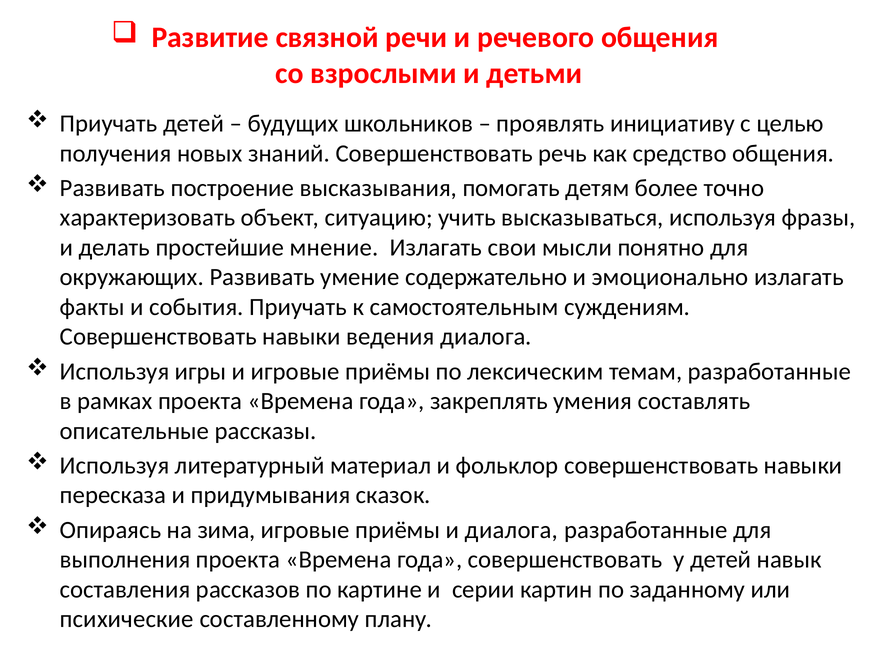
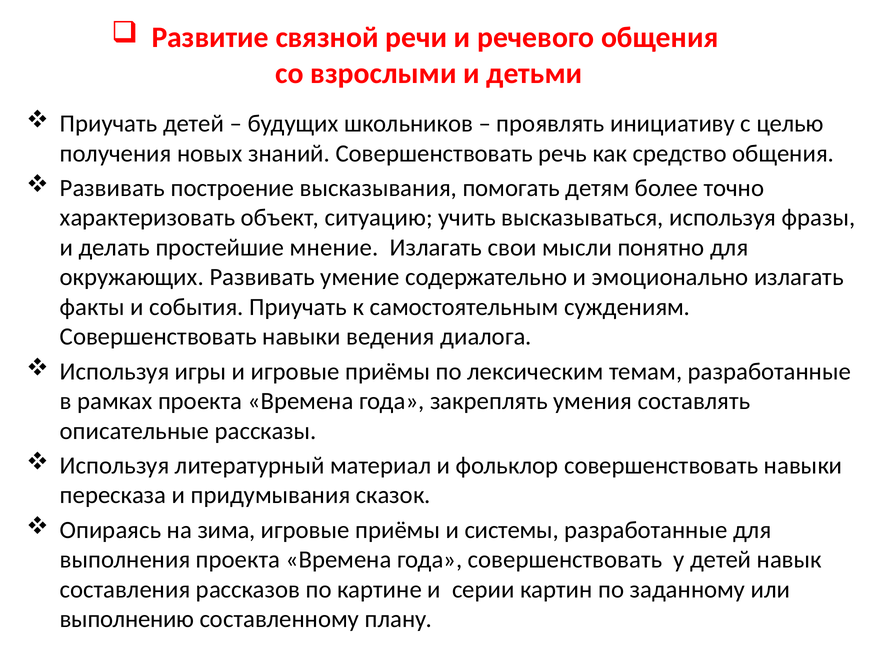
и диалога: диалога -> системы
психические: психические -> выполнению
